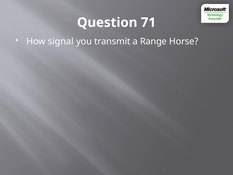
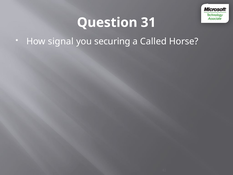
71: 71 -> 31
transmit: transmit -> securing
Range: Range -> Called
